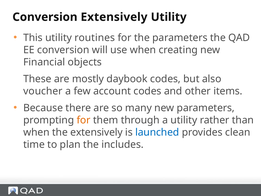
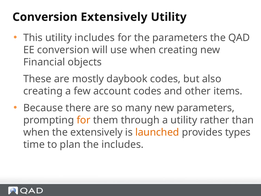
utility routines: routines -> includes
voucher at (43, 91): voucher -> creating
launched colour: blue -> orange
clean: clean -> types
